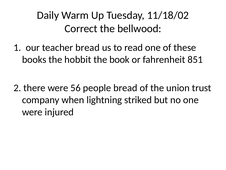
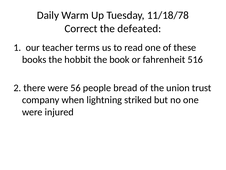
11/18/02: 11/18/02 -> 11/18/78
bellwood: bellwood -> defeated
teacher bread: bread -> terms
851: 851 -> 516
